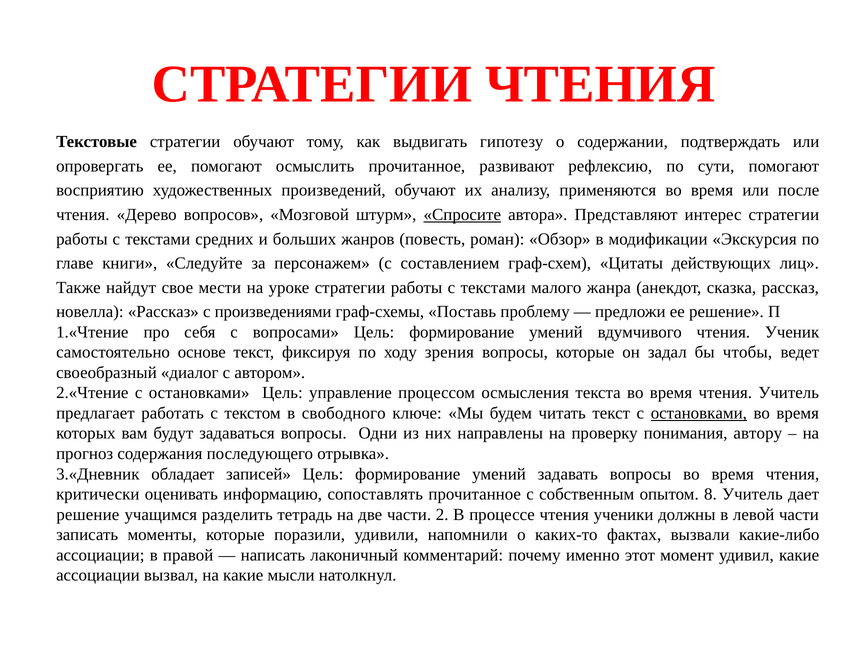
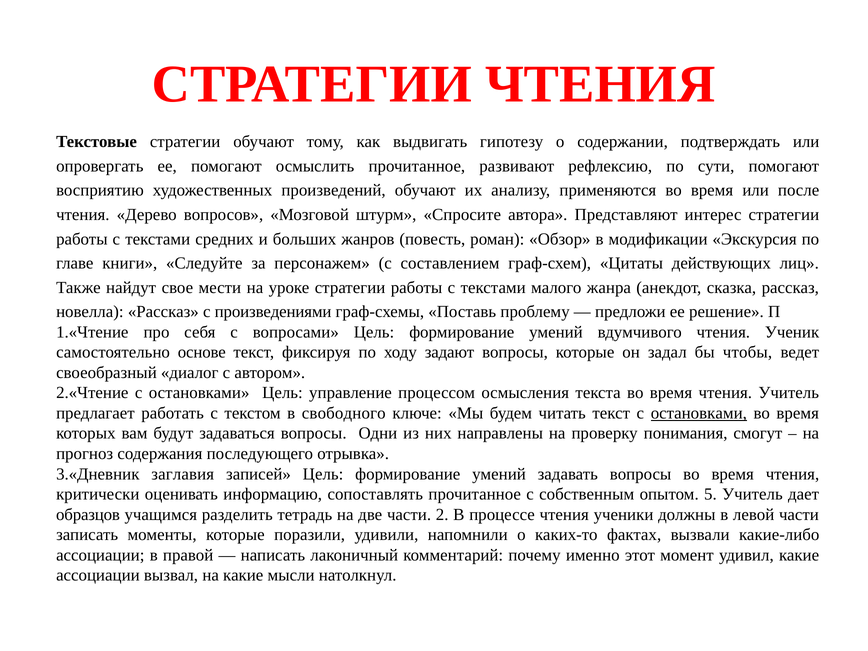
Спросите underline: present -> none
зрения: зрения -> задают
автору: автору -> смогут
обладает: обладает -> заглавия
8: 8 -> 5
решение at (88, 514): решение -> образцов
